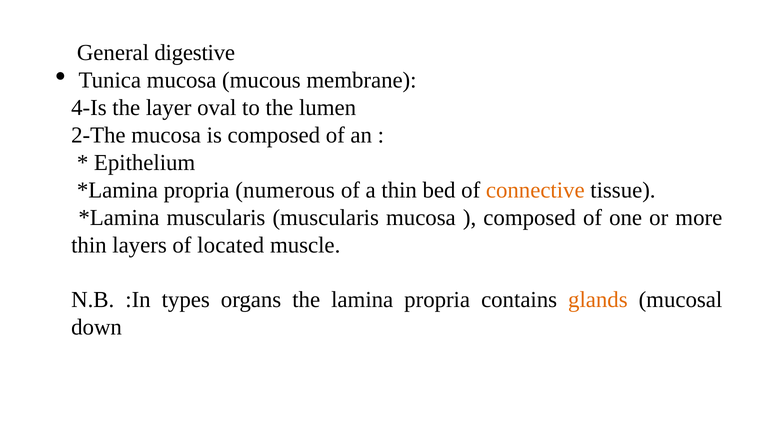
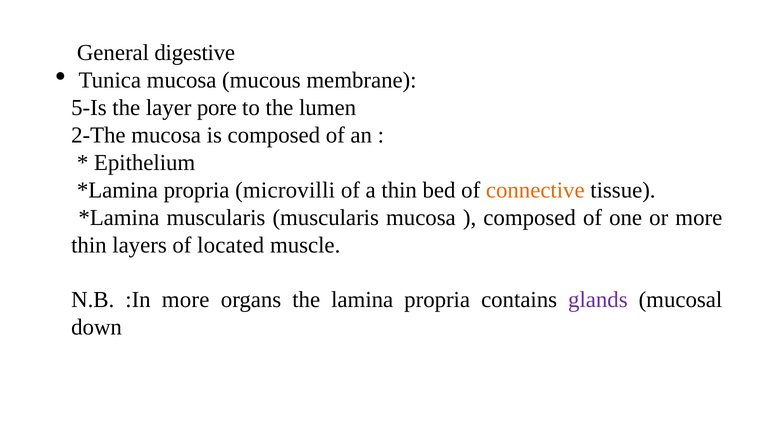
4-Is: 4-Is -> 5-Is
oval: oval -> pore
numerous: numerous -> microvilli
:In types: types -> more
glands colour: orange -> purple
